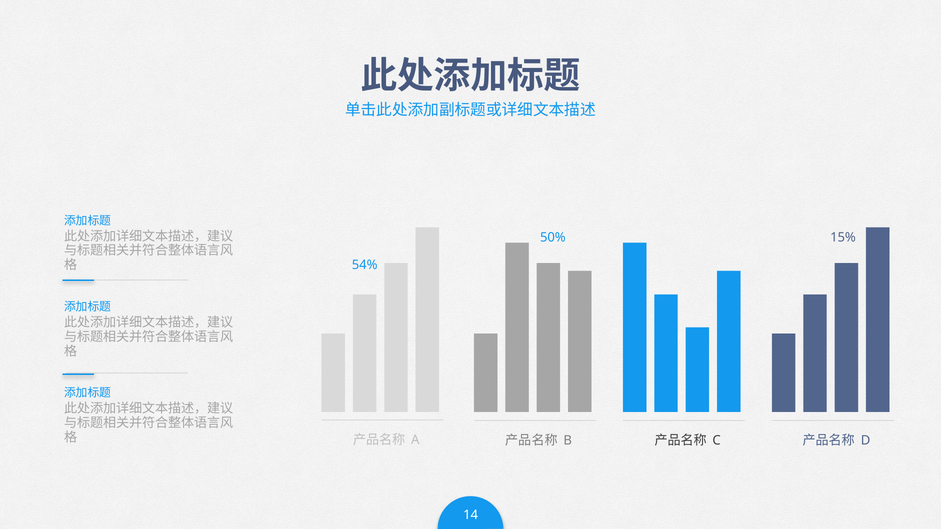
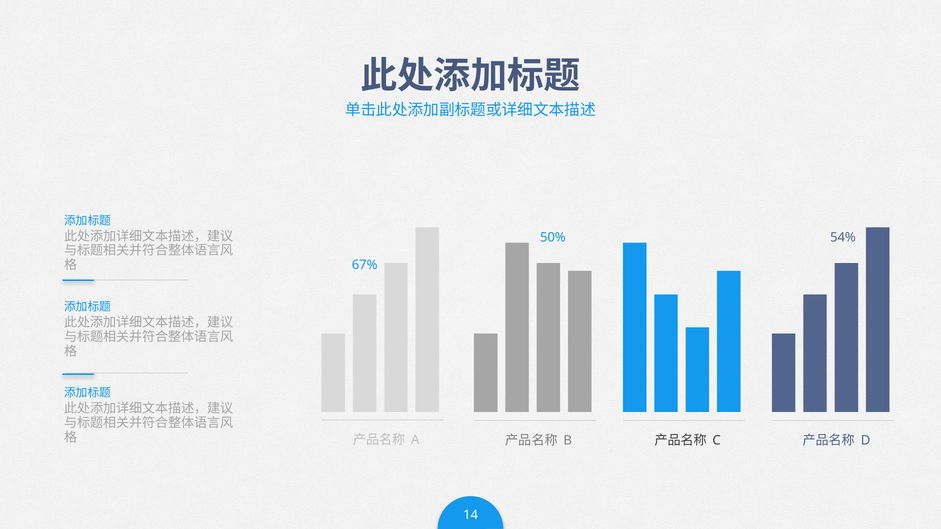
15%: 15% -> 54%
54%: 54% -> 67%
